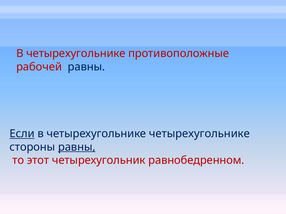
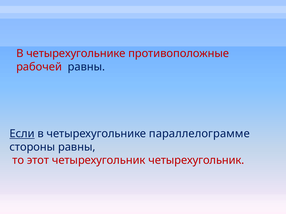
четырехугольнике четырехугольнике: четырехугольнике -> параллелограмме
равны at (77, 147) underline: present -> none
четырехугольник равнобедренном: равнобедренном -> четырехугольник
